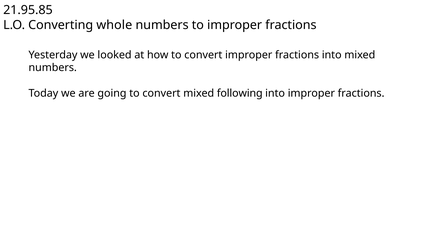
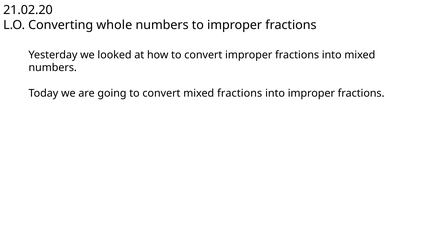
21.95.85: 21.95.85 -> 21.02.20
mixed following: following -> fractions
